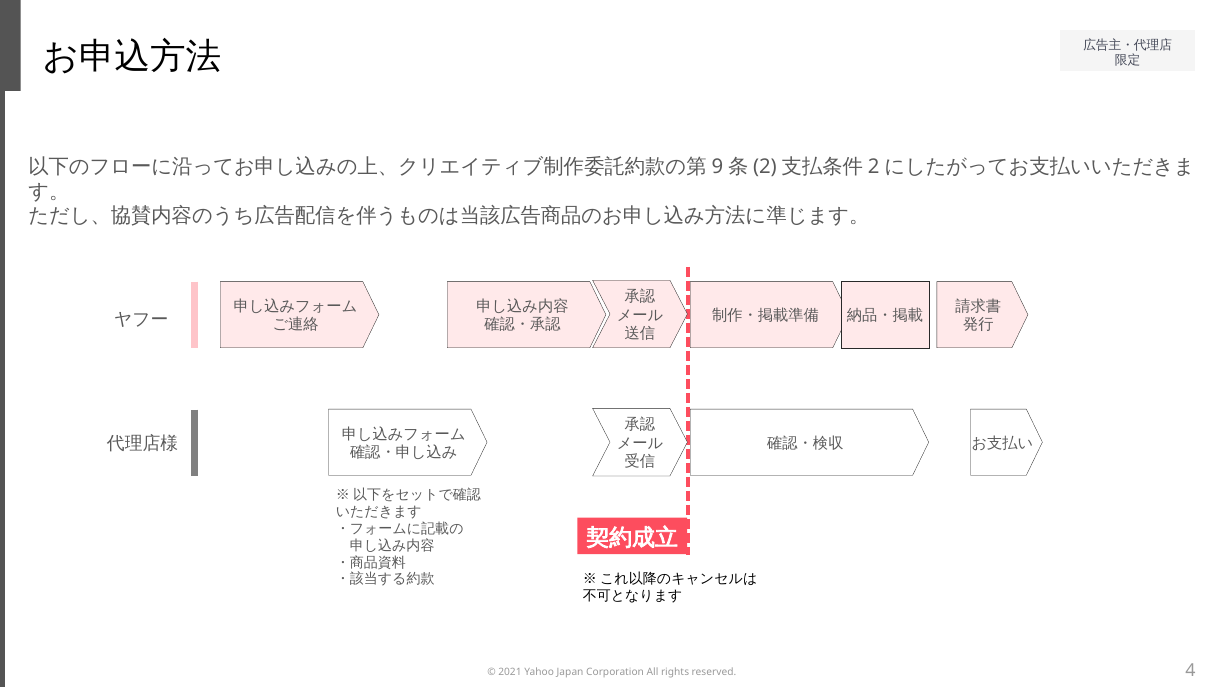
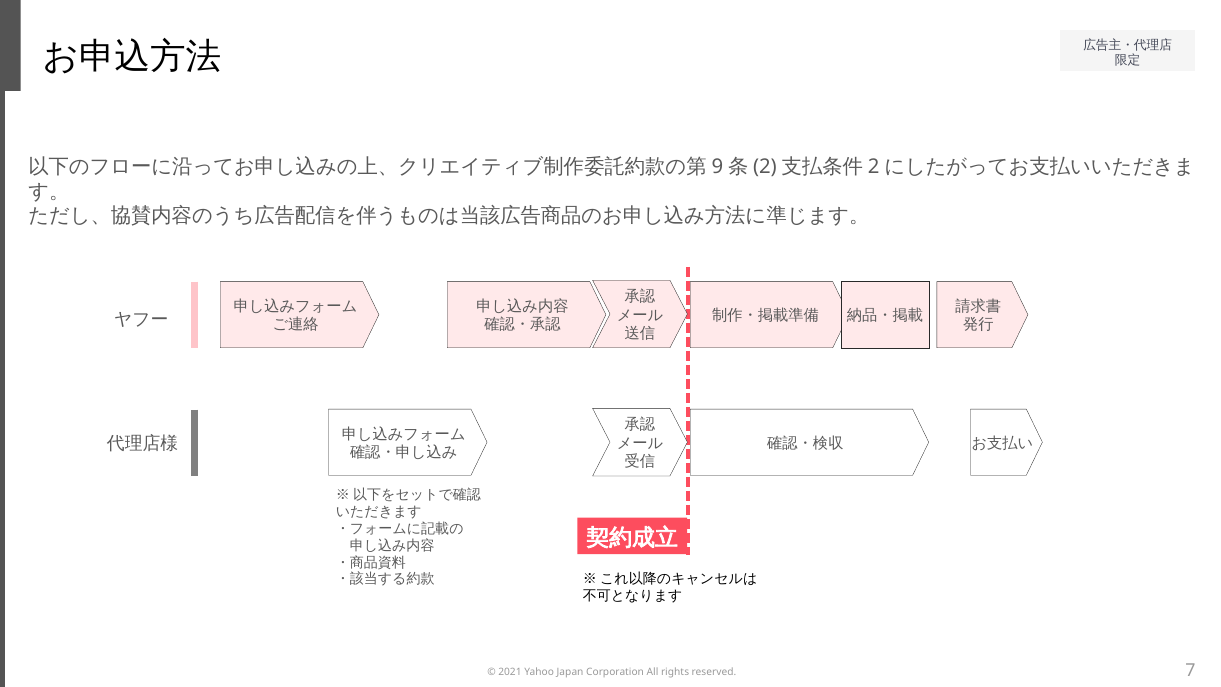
4: 4 -> 7
